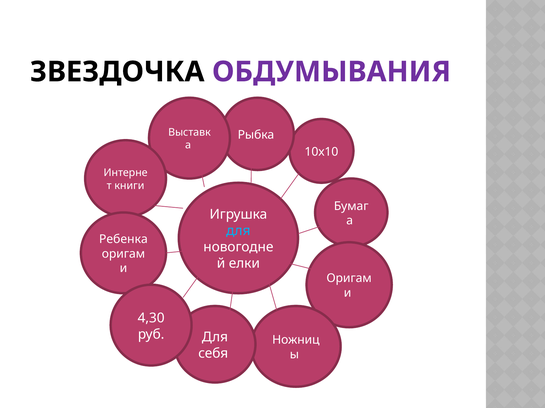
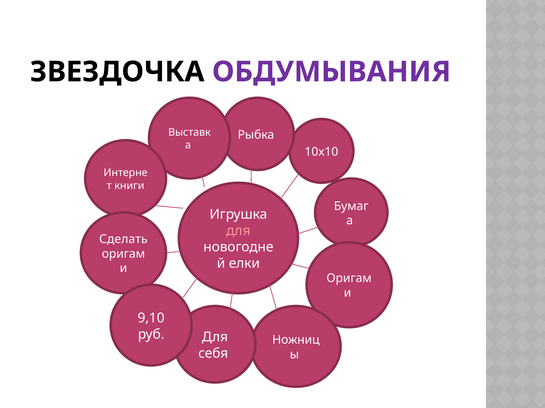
для at (238, 231) colour: light blue -> pink
Ребенка: Ребенка -> Сделать
4,30: 4,30 -> 9,10
